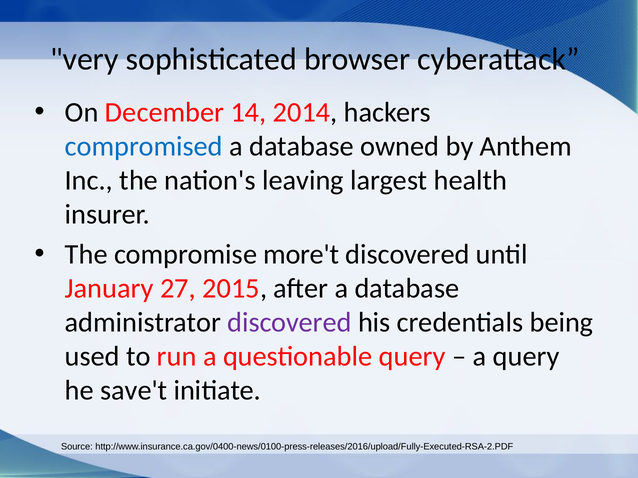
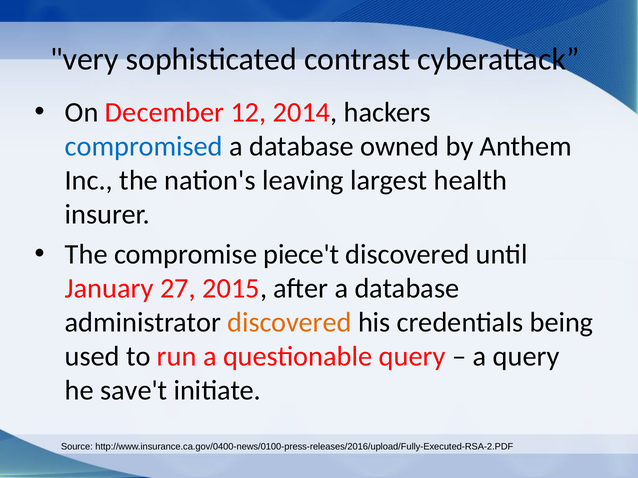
browser: browser -> contrast
14: 14 -> 12
more't: more't -> piece't
discovered at (289, 323) colour: purple -> orange
